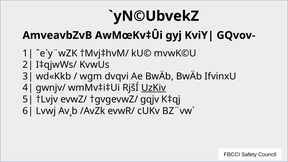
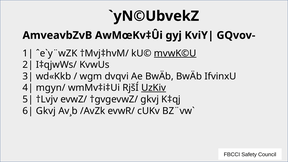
mvwK©U underline: none -> present
gwnjv/: gwnjv/ -> mgyn/
†gvgevwZ/ gqjv: gqjv -> gkvj
Lvwj at (46, 111): Lvwj -> Gkvj
